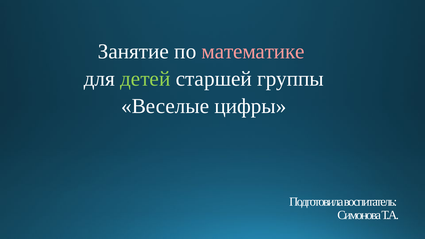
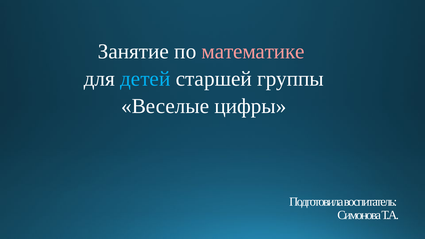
детей colour: light green -> light blue
